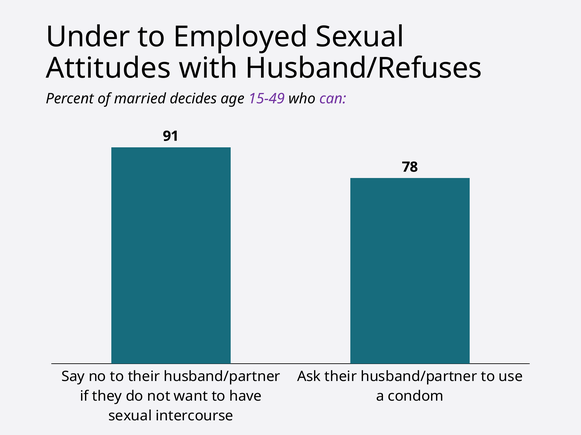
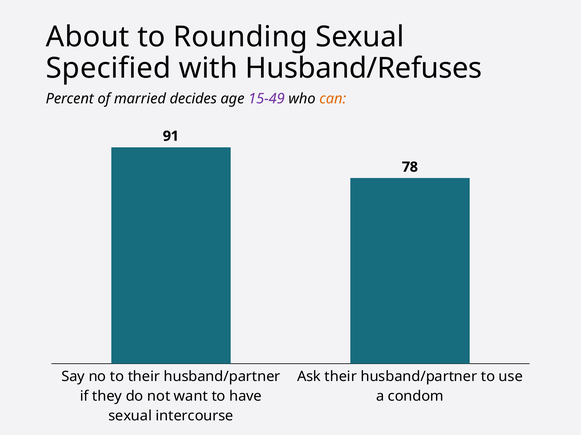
Under: Under -> About
Employed: Employed -> Rounding
Attitudes: Attitudes -> Specified
can colour: purple -> orange
